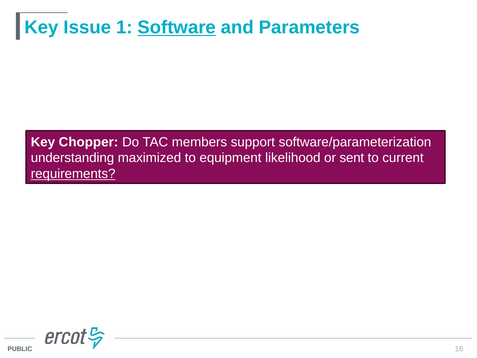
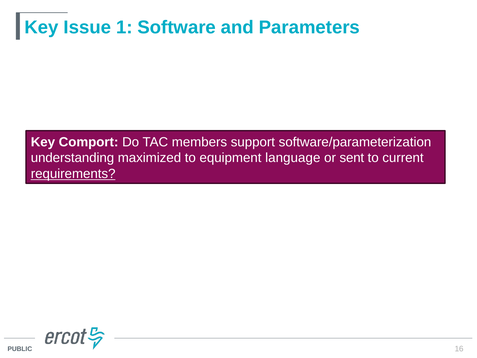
Software underline: present -> none
Chopper: Chopper -> Comport
likelihood: likelihood -> language
